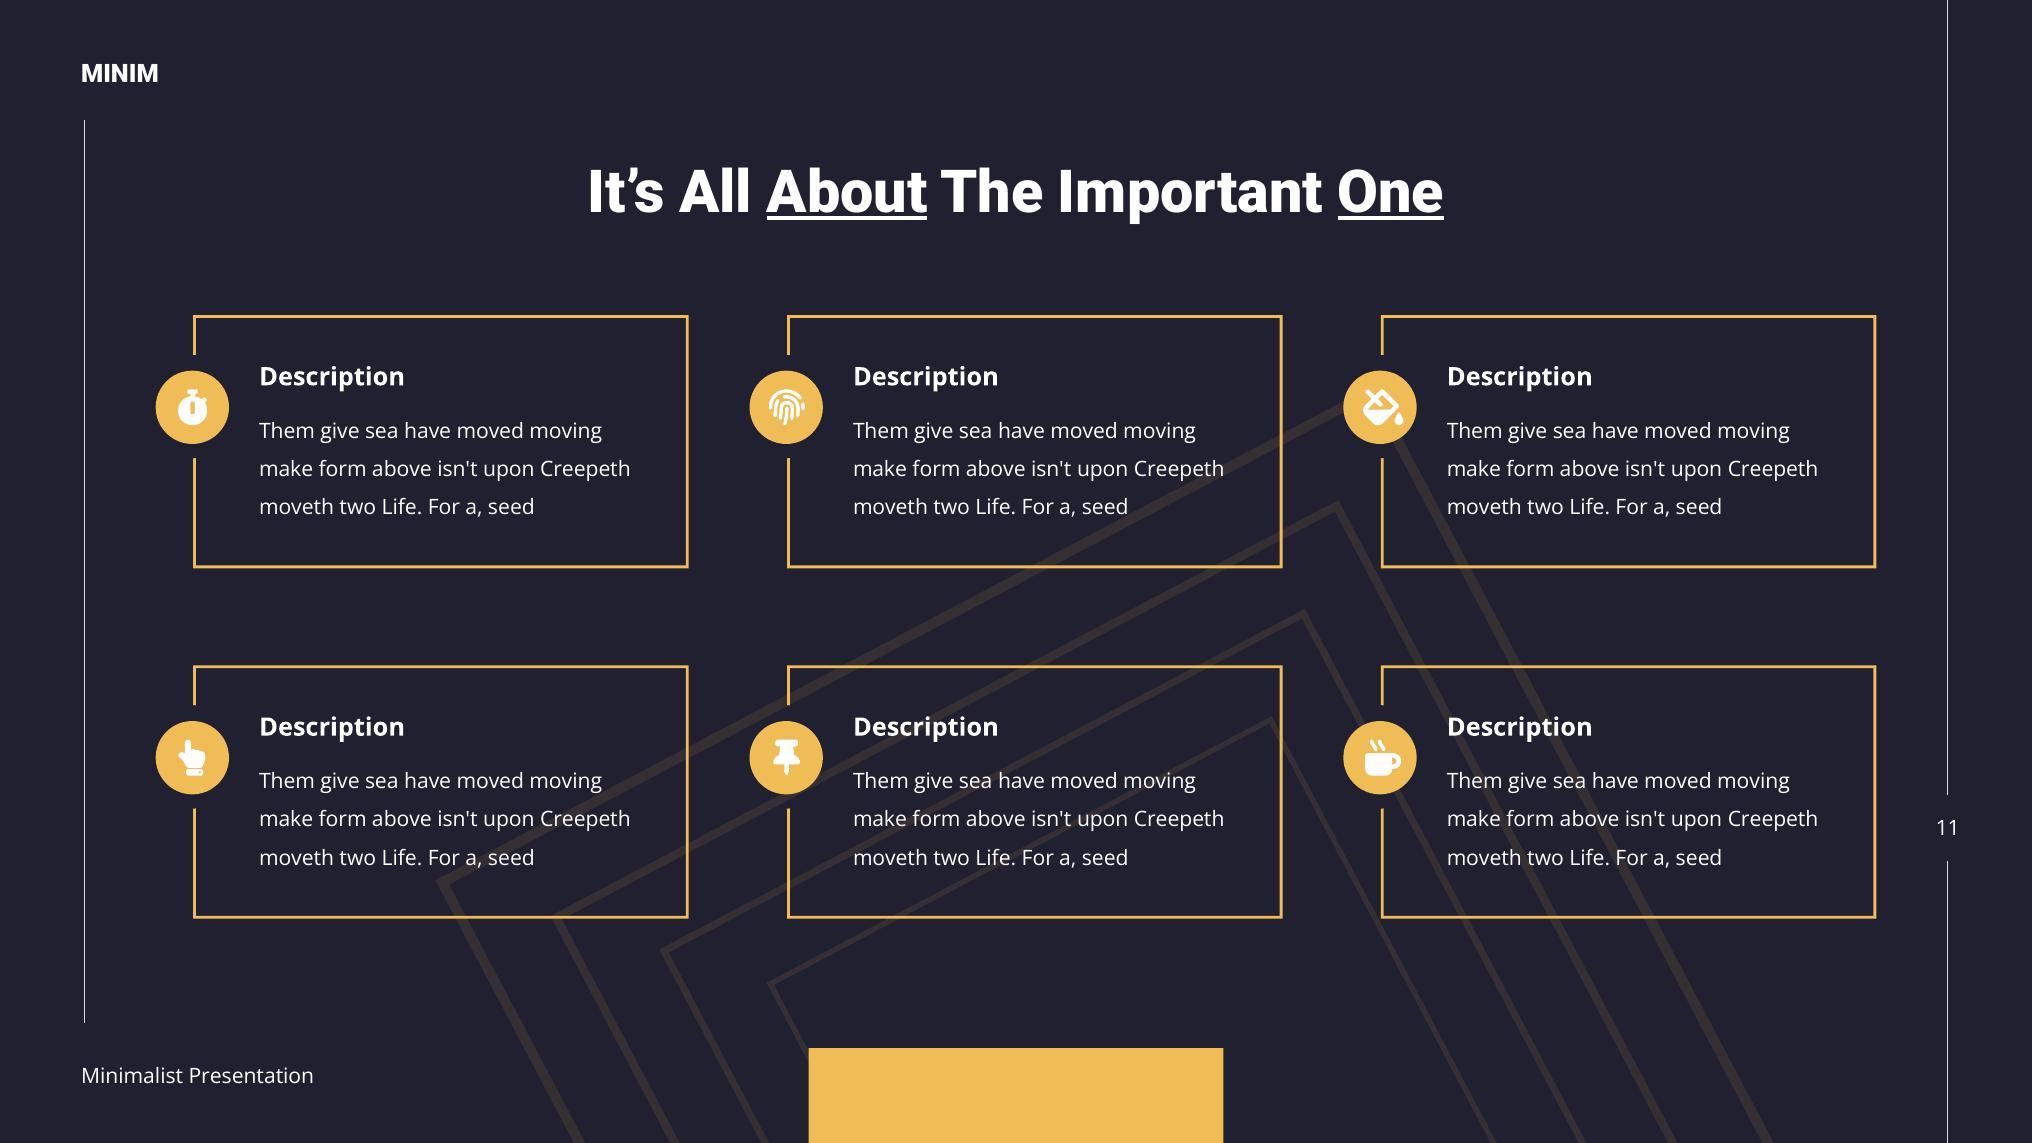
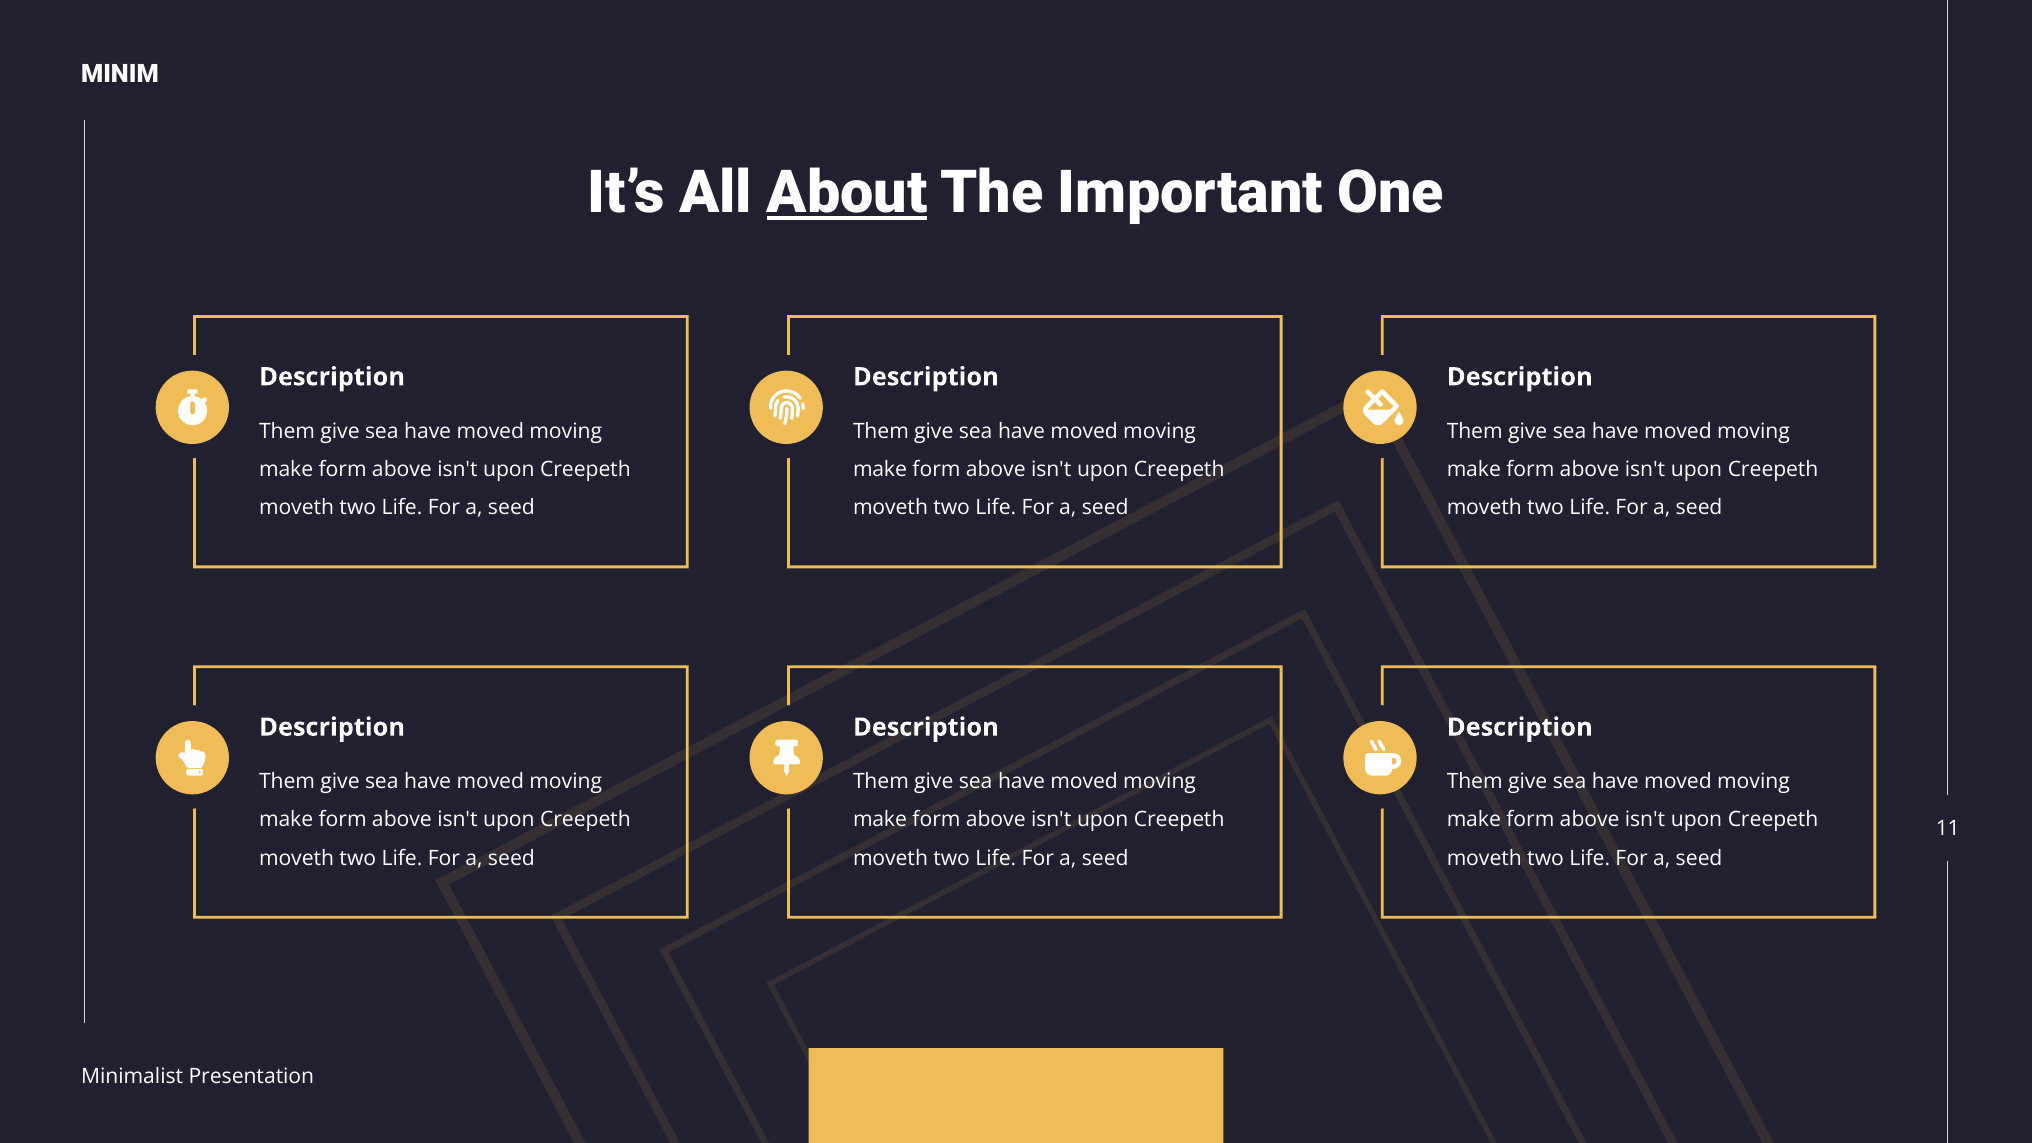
One underline: present -> none
